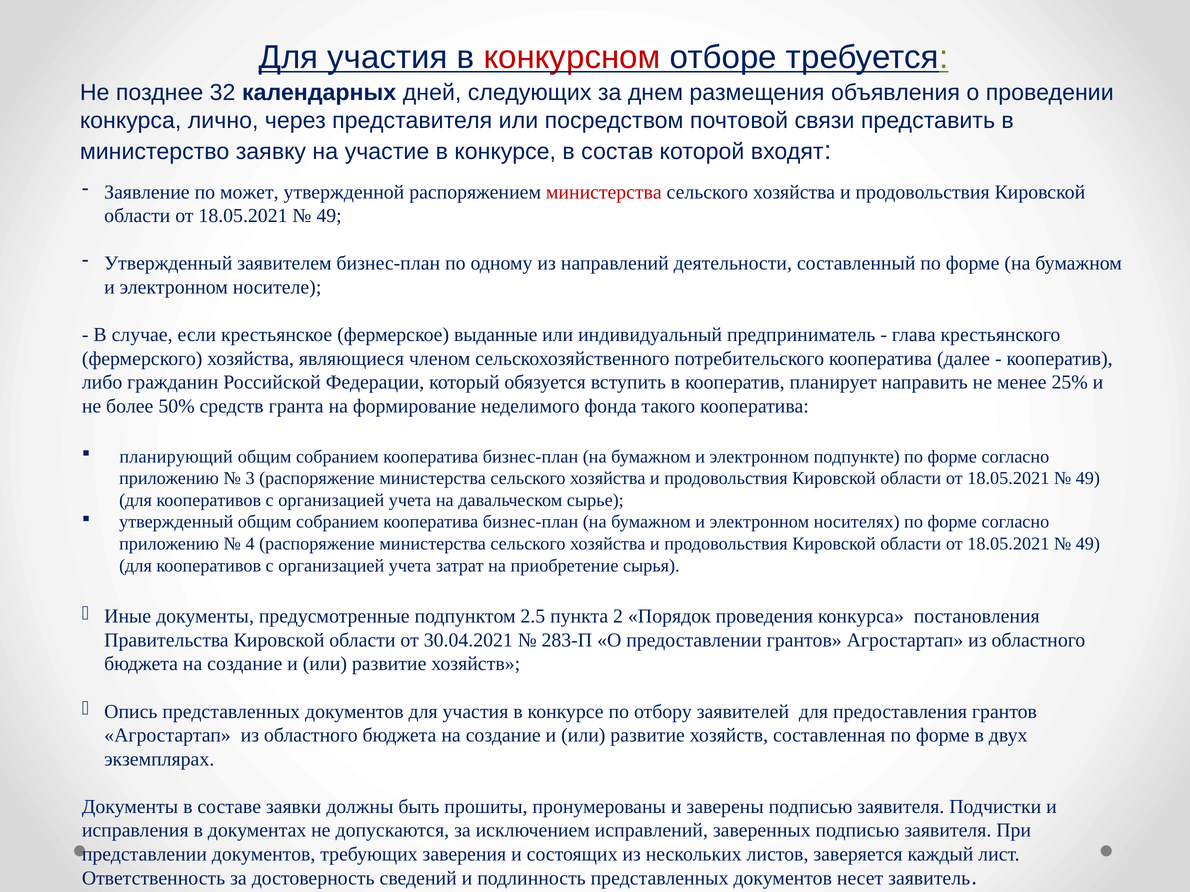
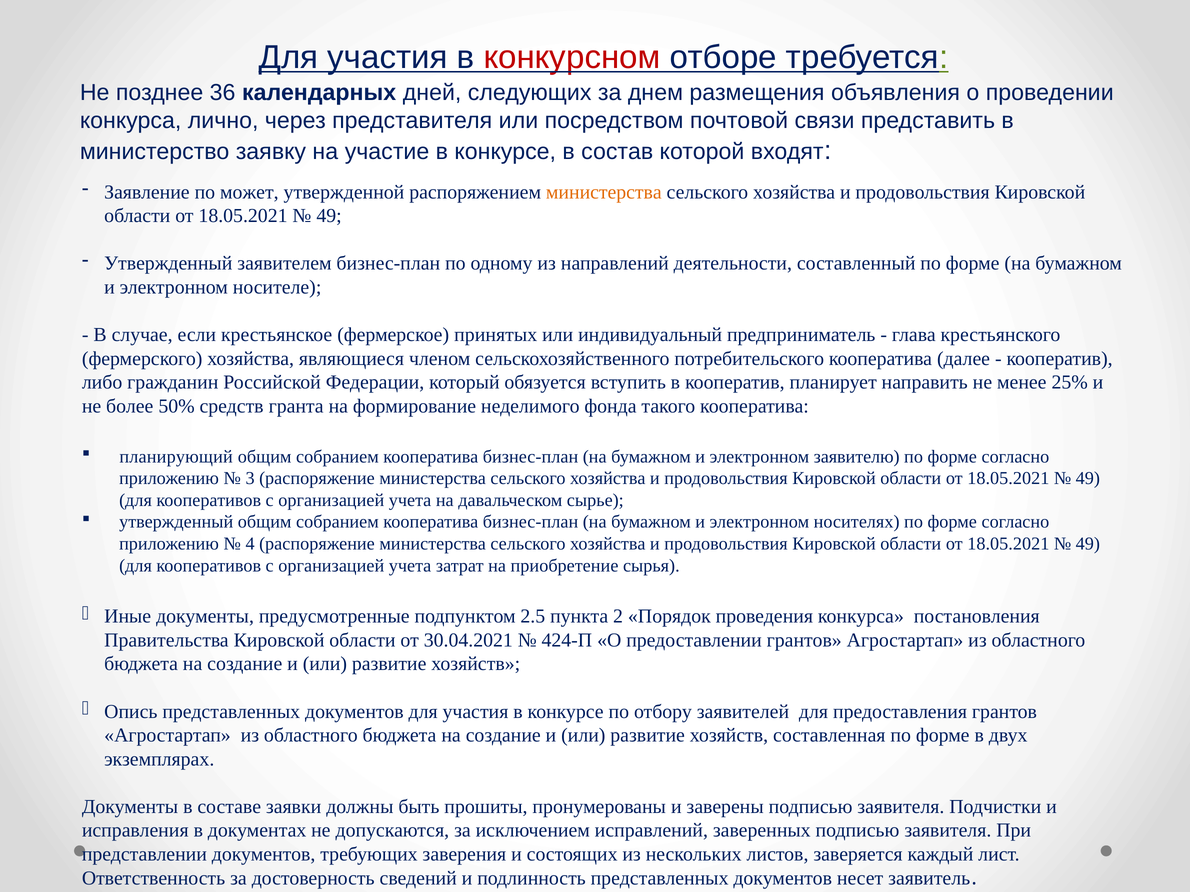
32: 32 -> 36
министерства at (604, 192) colour: red -> orange
выданные: выданные -> принятых
подпункте: подпункте -> заявителю
283-П: 283-П -> 424-П
